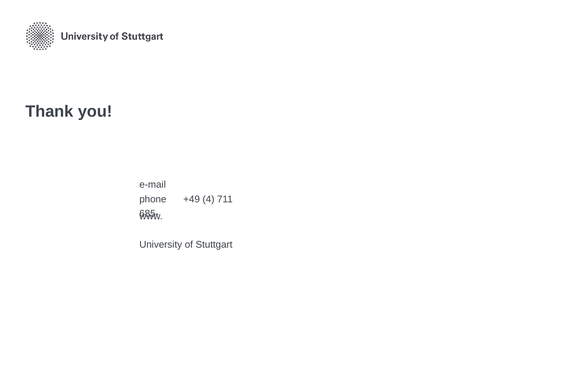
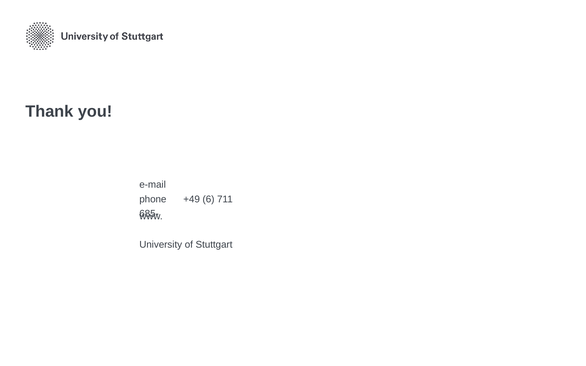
4: 4 -> 6
